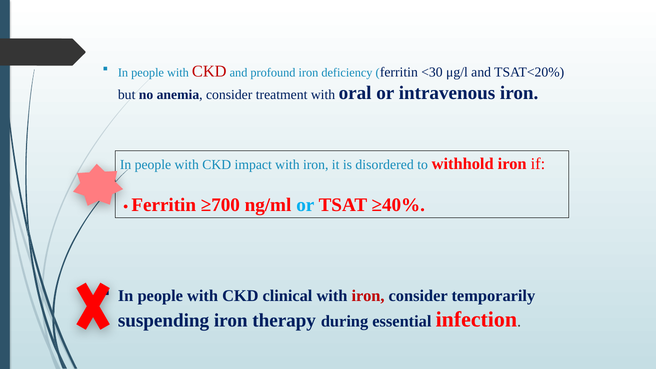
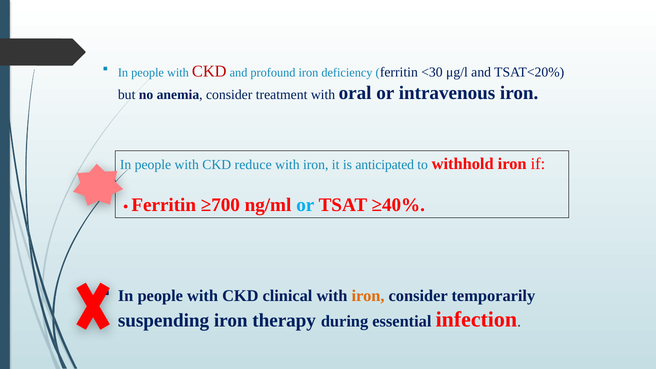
impact: impact -> reduce
disordered: disordered -> anticipated
iron at (368, 296) colour: red -> orange
